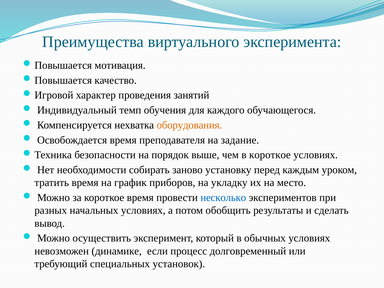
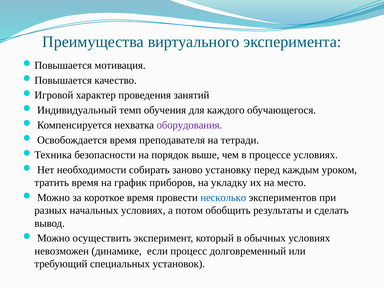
оборудования colour: orange -> purple
задание: задание -> тетради
в короткое: короткое -> процессе
